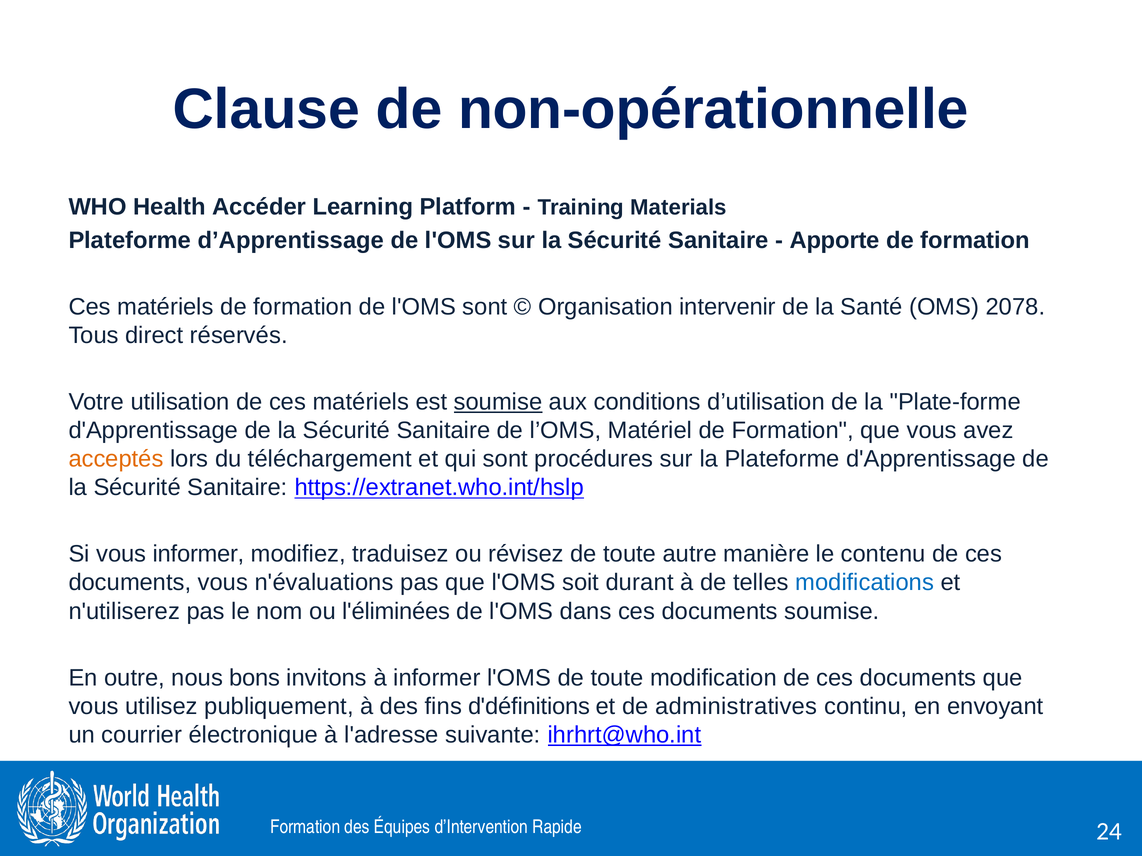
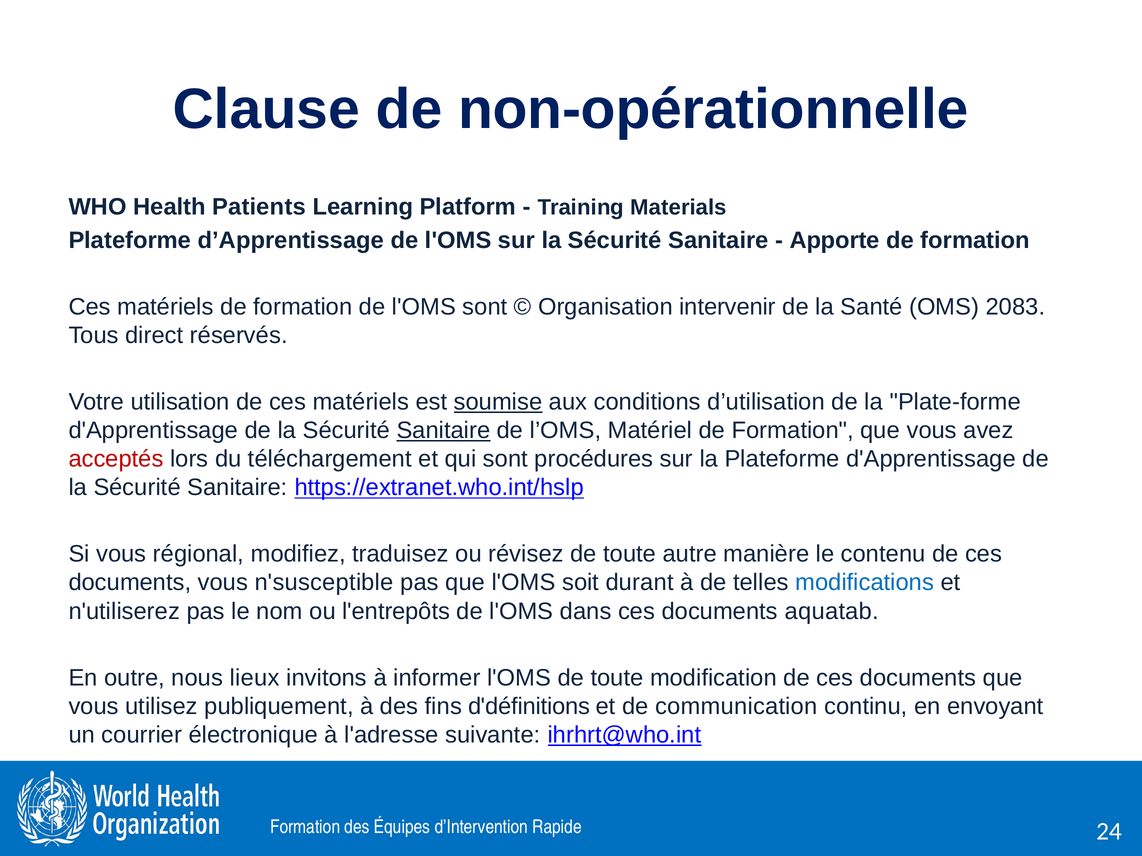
Accéder: Accéder -> Patients
2078: 2078 -> 2083
Sanitaire at (443, 431) underline: none -> present
acceptés colour: orange -> red
vous informer: informer -> régional
n'évaluations: n'évaluations -> n'susceptible
l'éliminées: l'éliminées -> l'entrepôts
documents soumise: soumise -> aquatab
bons: bons -> lieux
administratives: administratives -> communication
